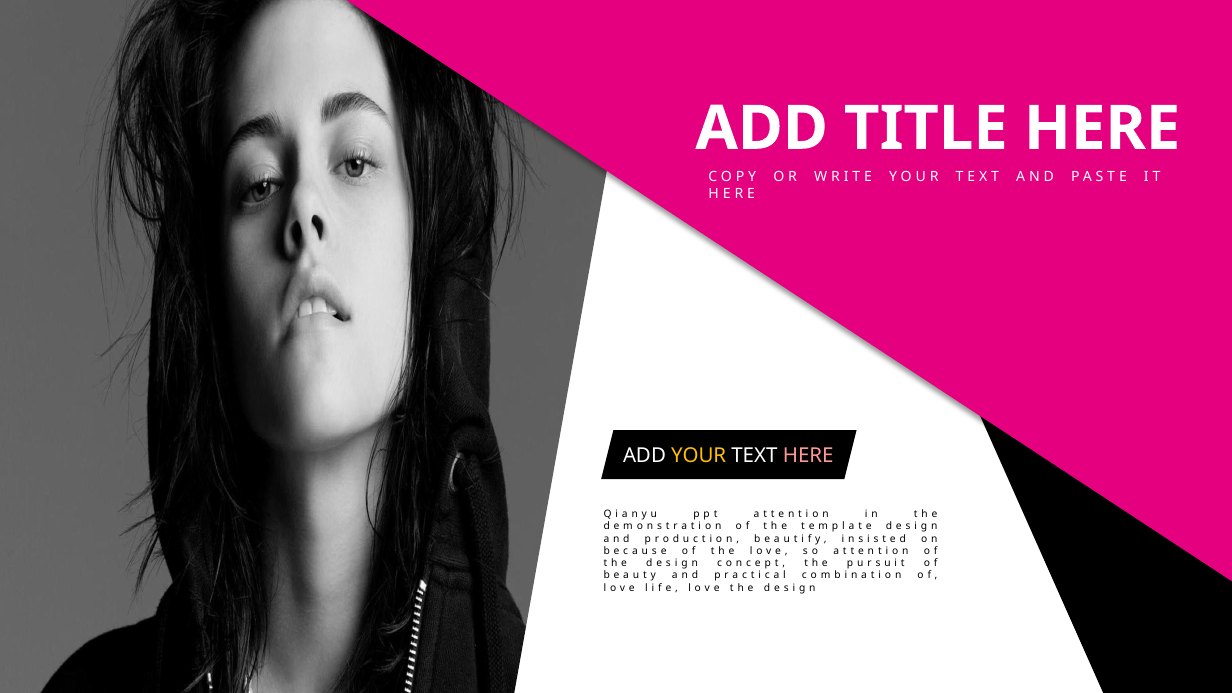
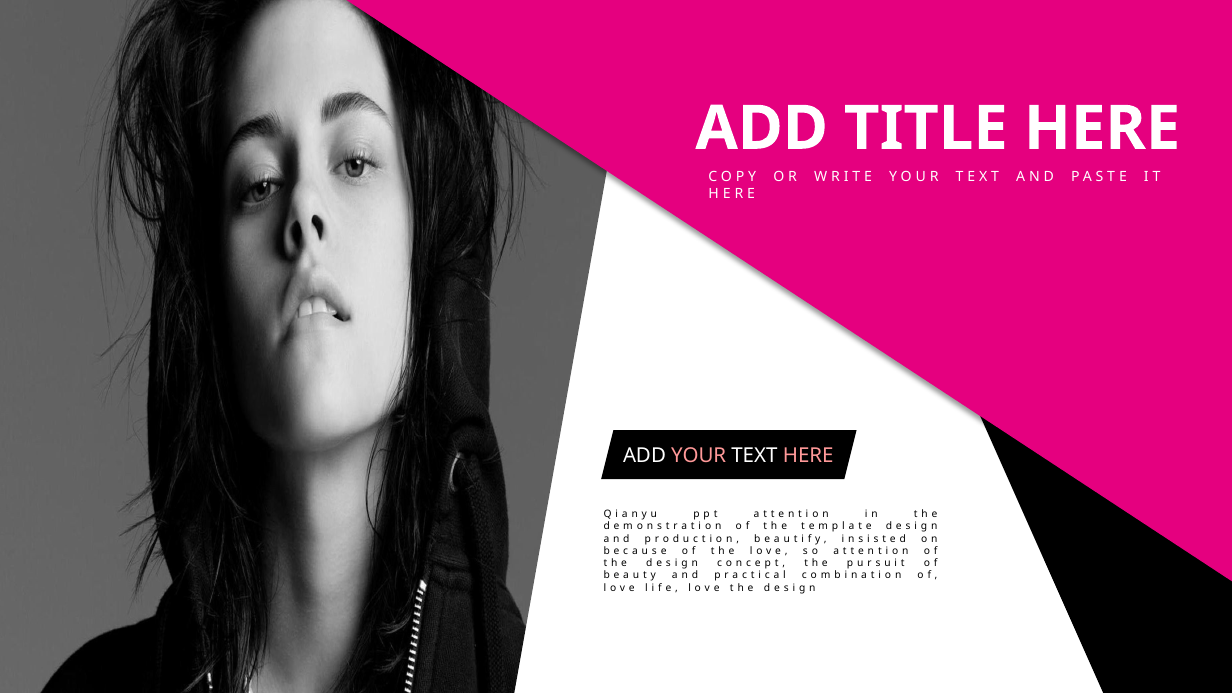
YOUR colour: yellow -> pink
